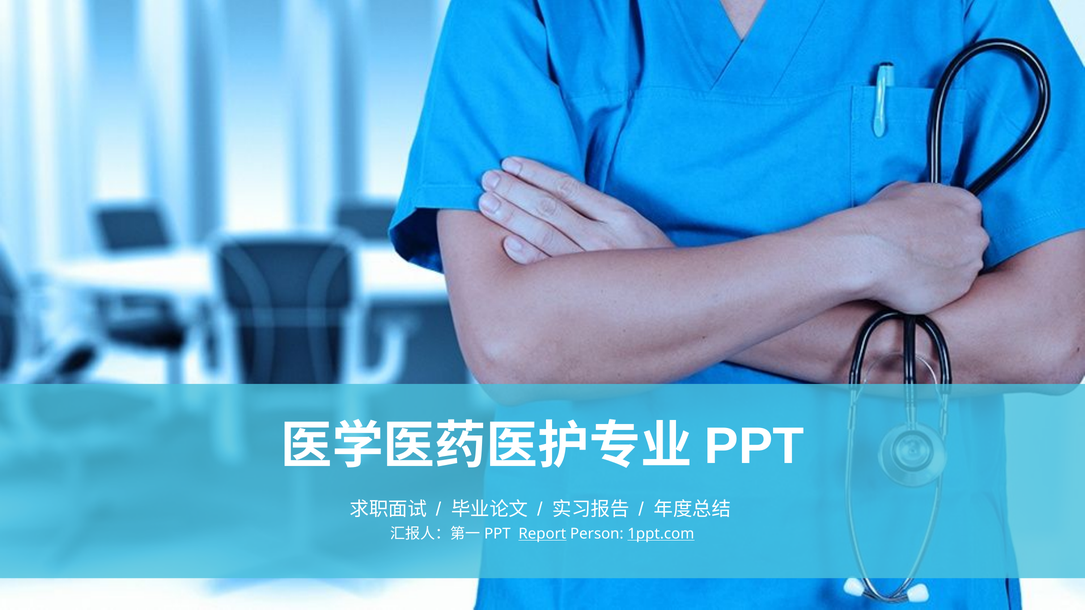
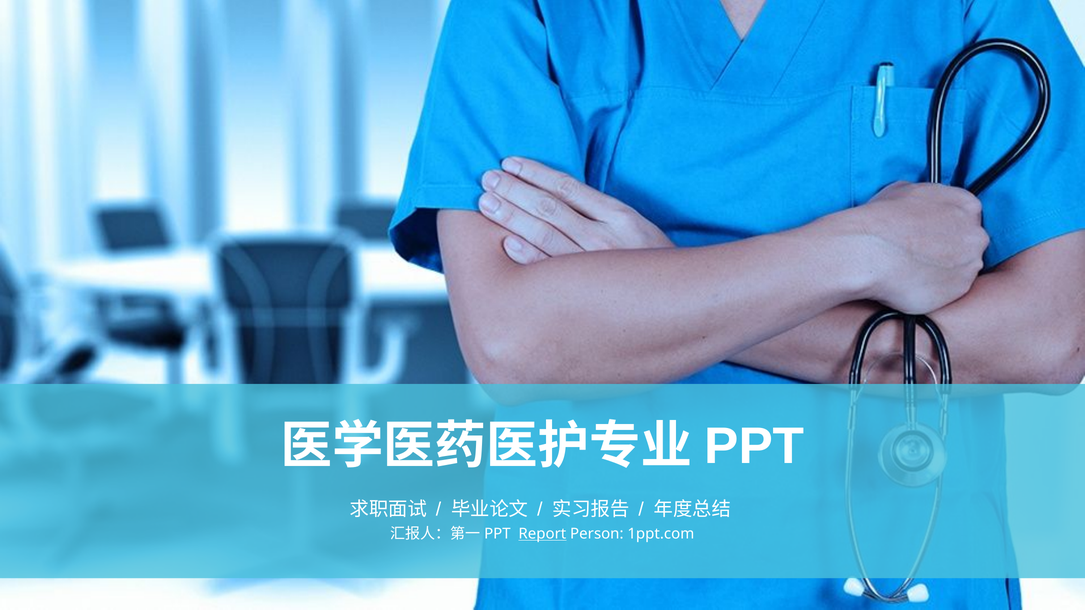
1ppt.com underline: present -> none
